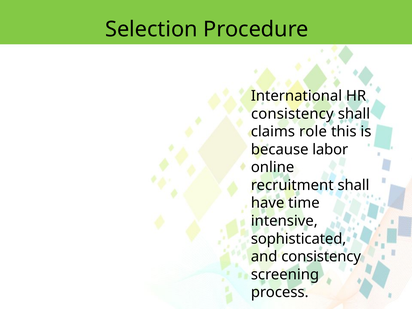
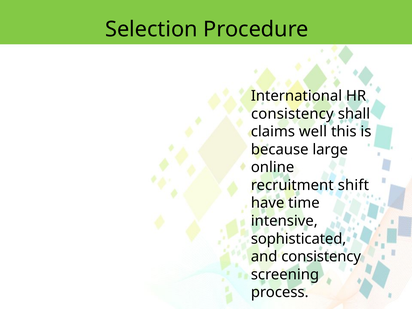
role: role -> well
labor: labor -> large
recruitment shall: shall -> shift
